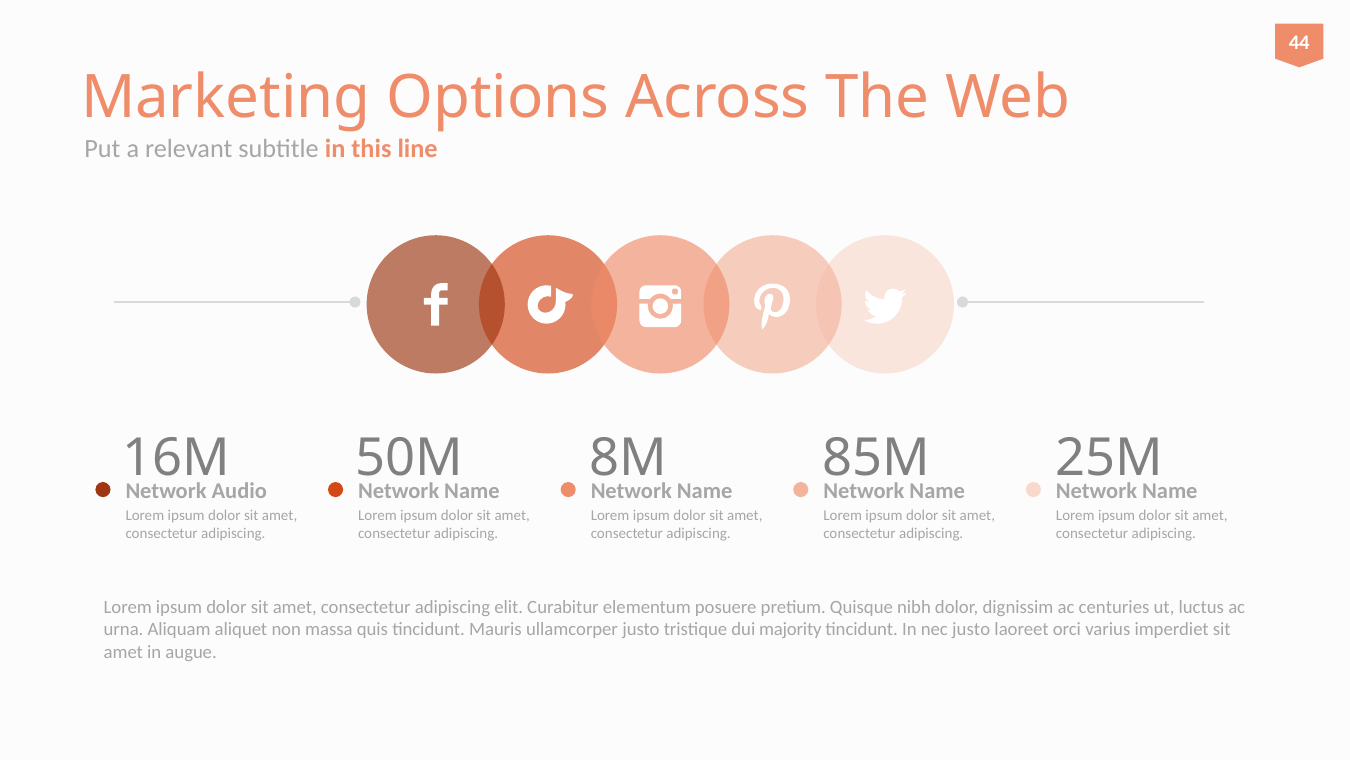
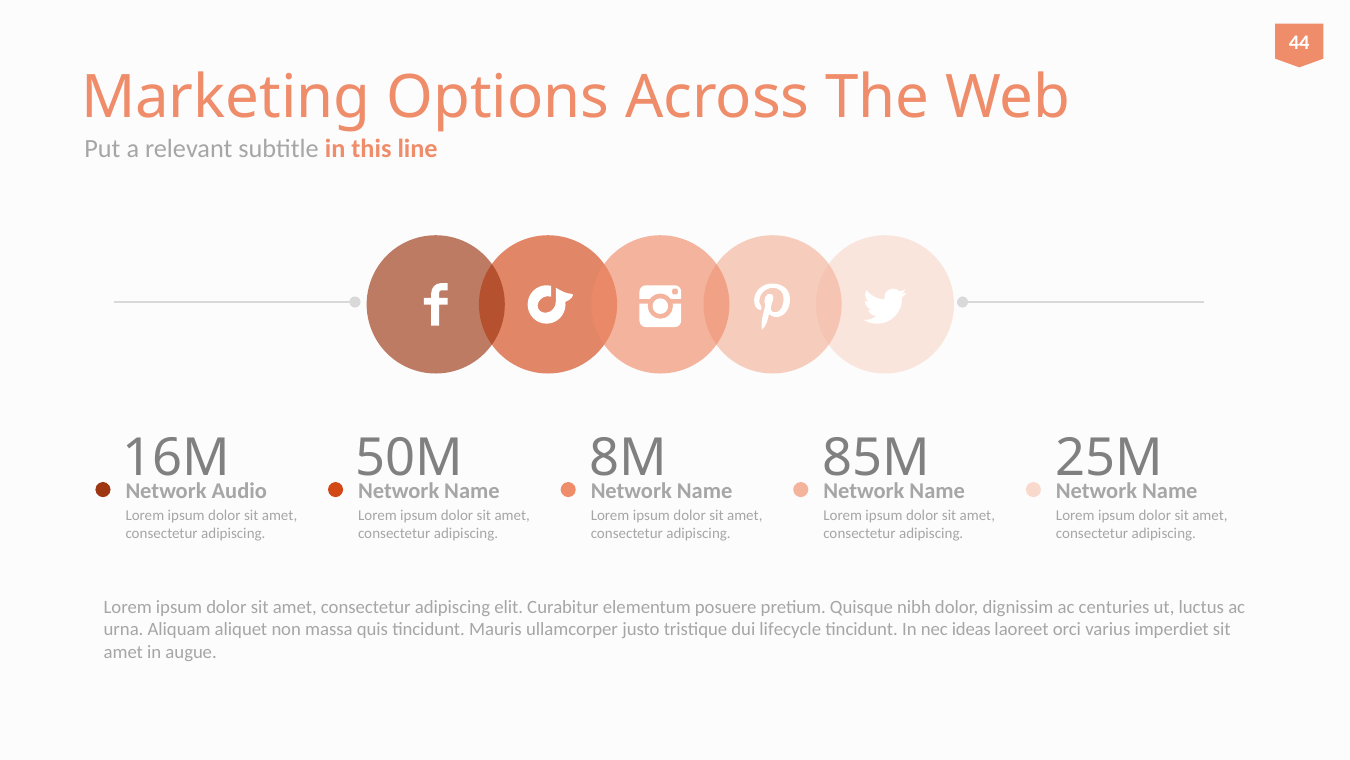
majority: majority -> lifecycle
nec justo: justo -> ideas
